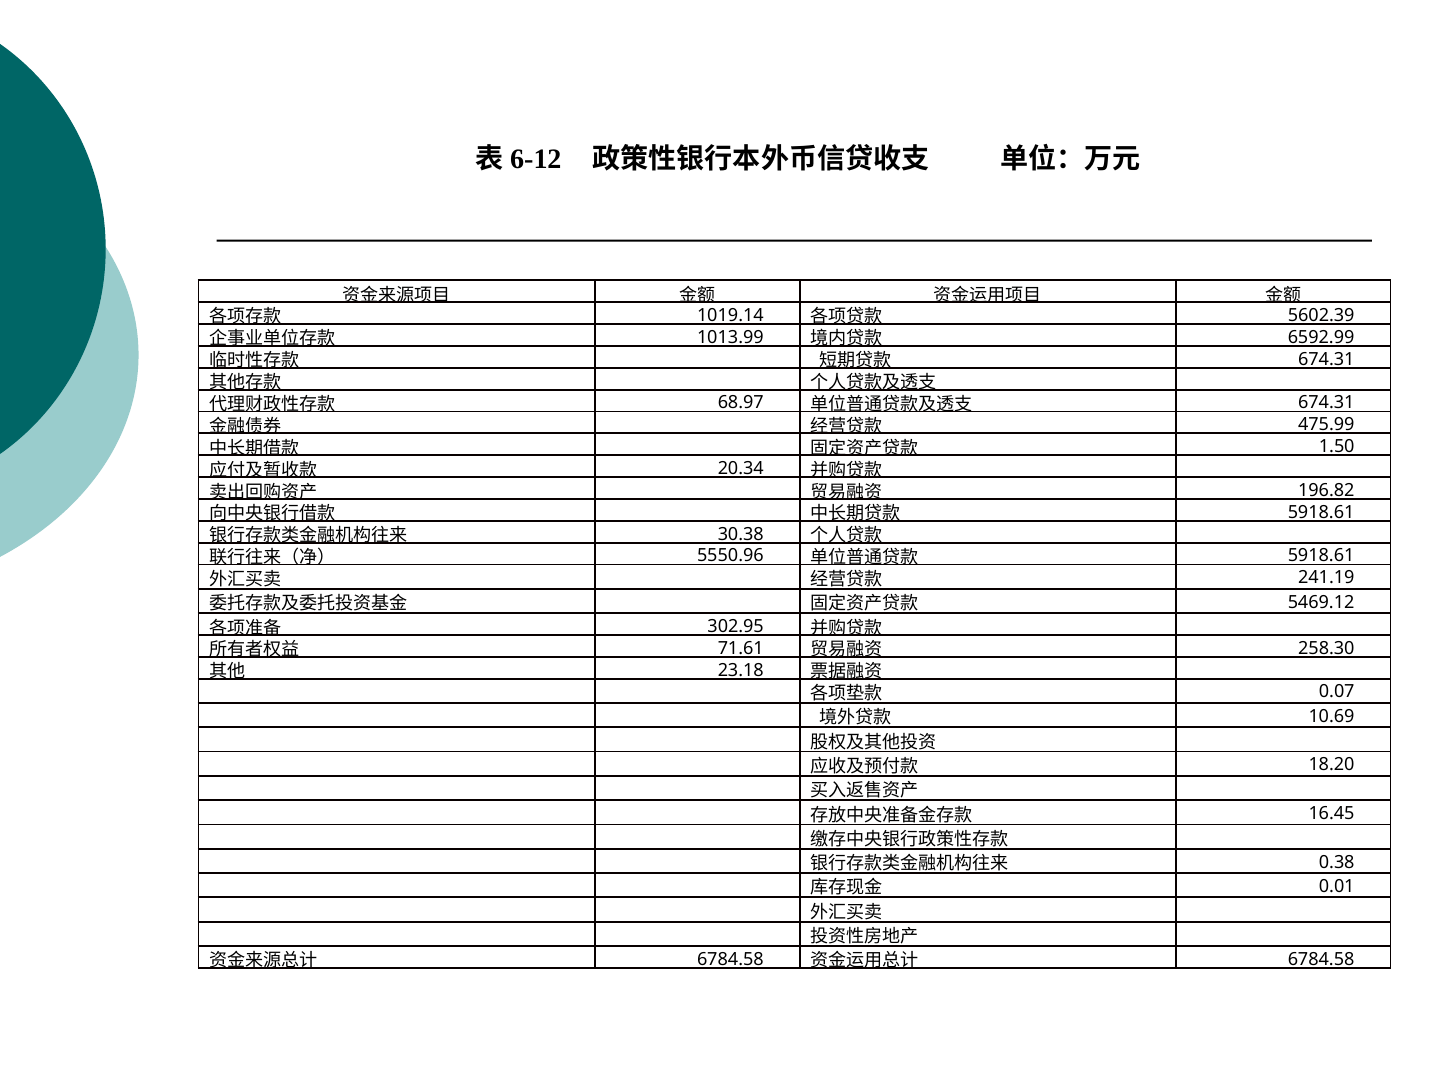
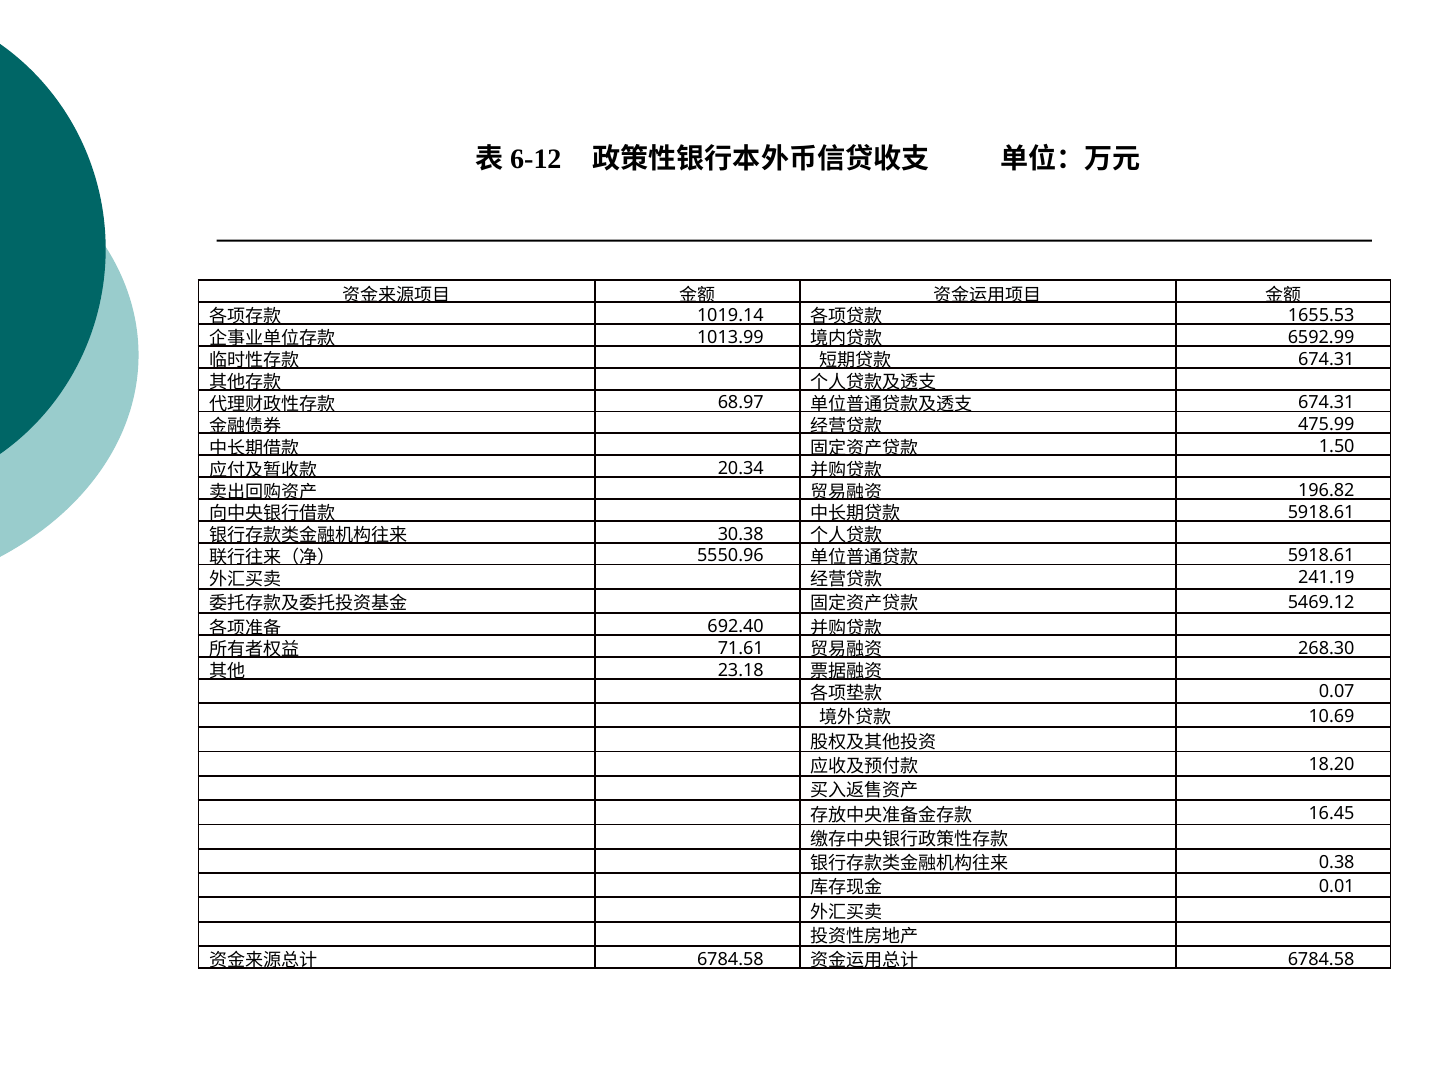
5602.39: 5602.39 -> 1655.53
302.95: 302.95 -> 692.40
258.30: 258.30 -> 268.30
